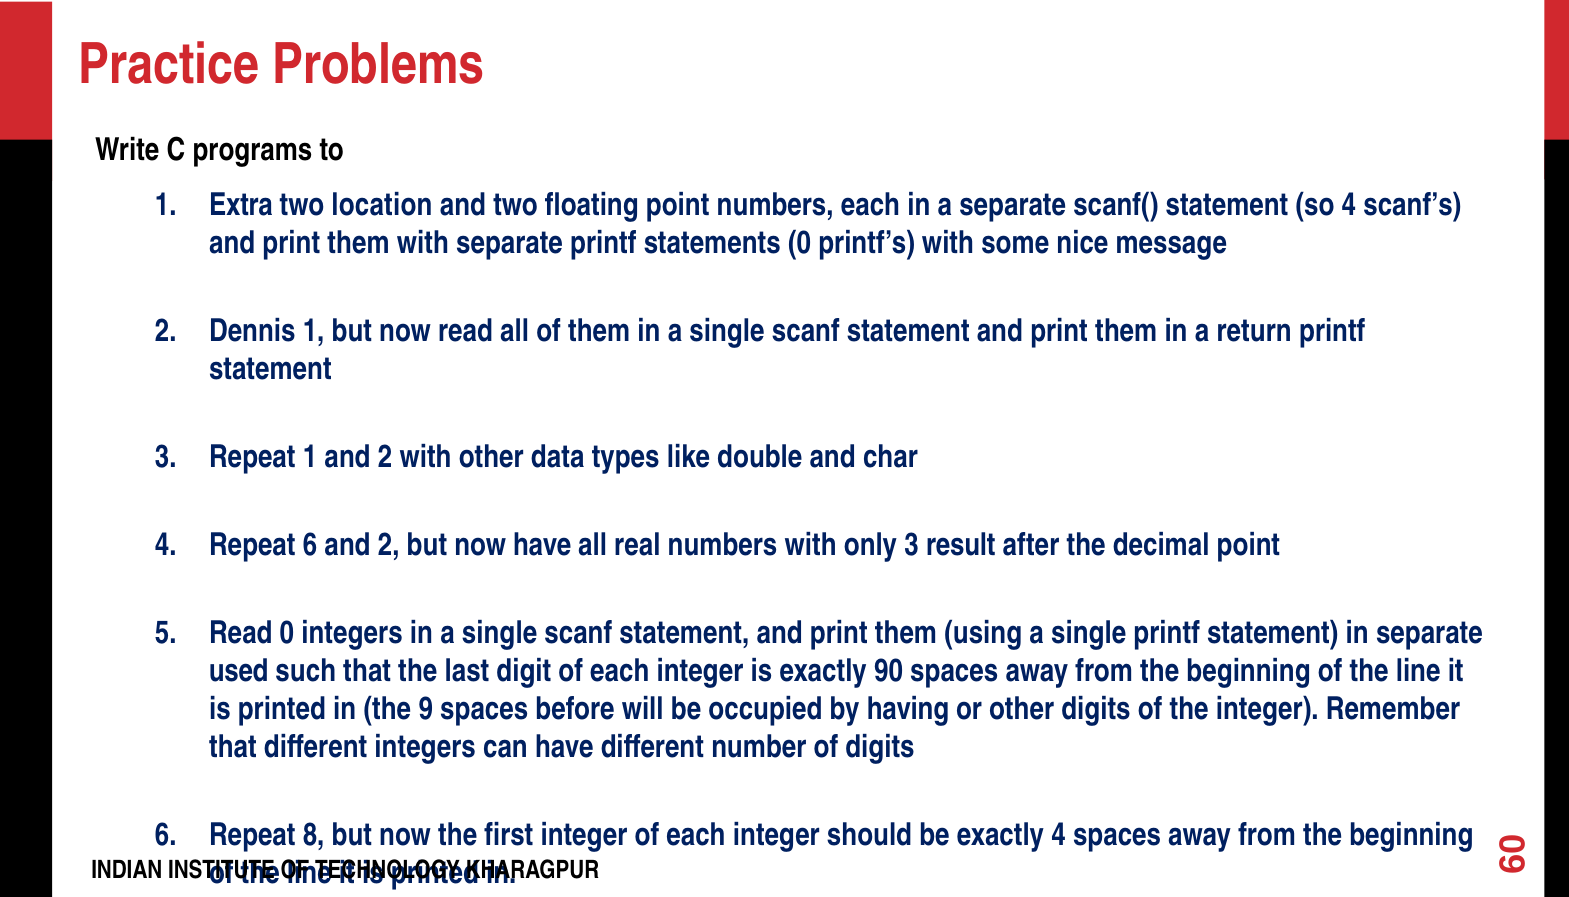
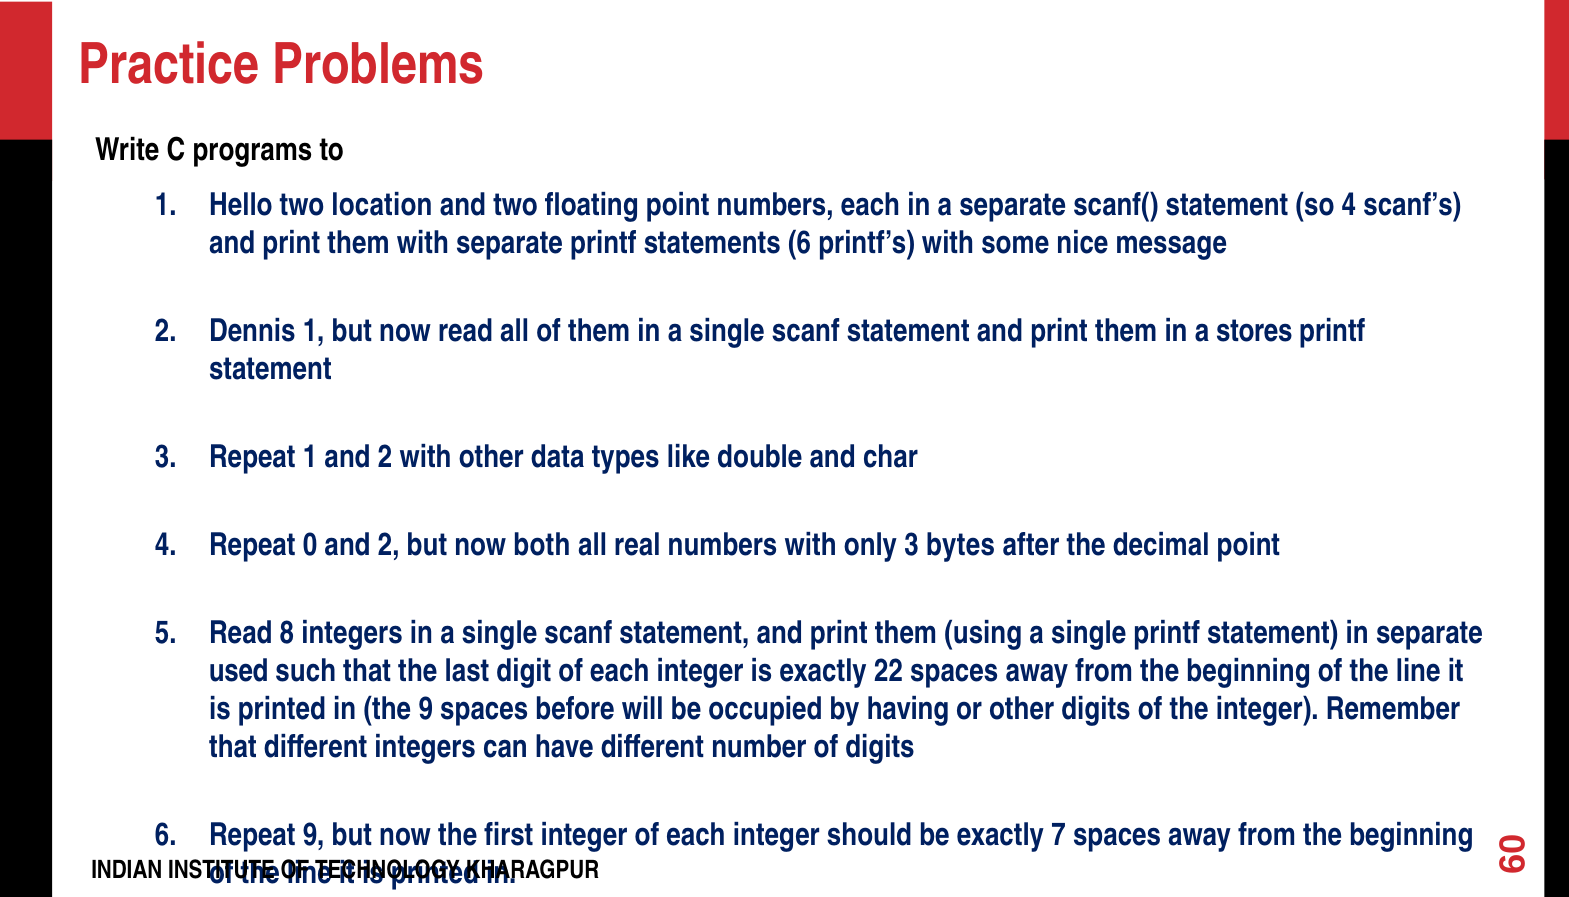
Extra: Extra -> Hello
statements 0: 0 -> 6
return: return -> stores
Repeat 6: 6 -> 0
now have: have -> both
result: result -> bytes
Read 0: 0 -> 8
90: 90 -> 22
Repeat 8: 8 -> 9
exactly 4: 4 -> 7
